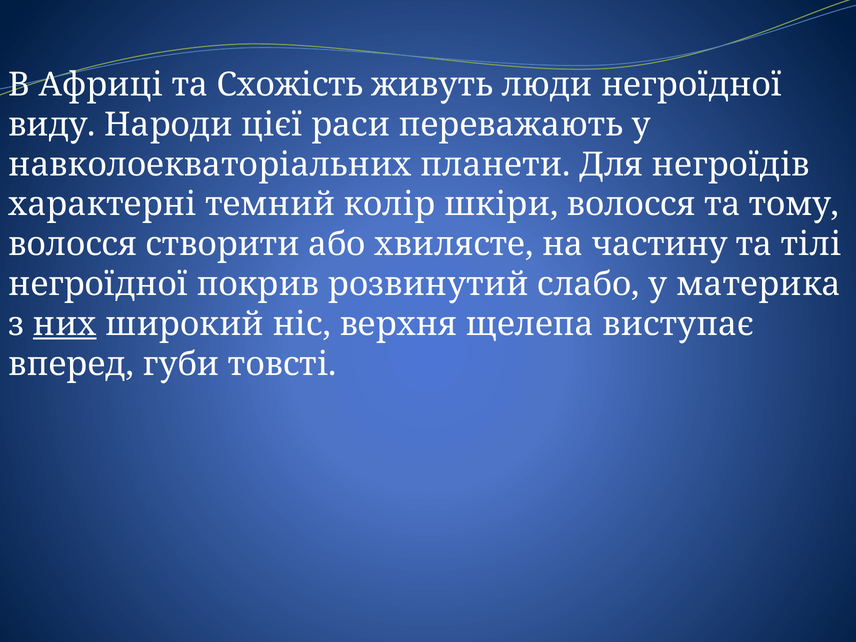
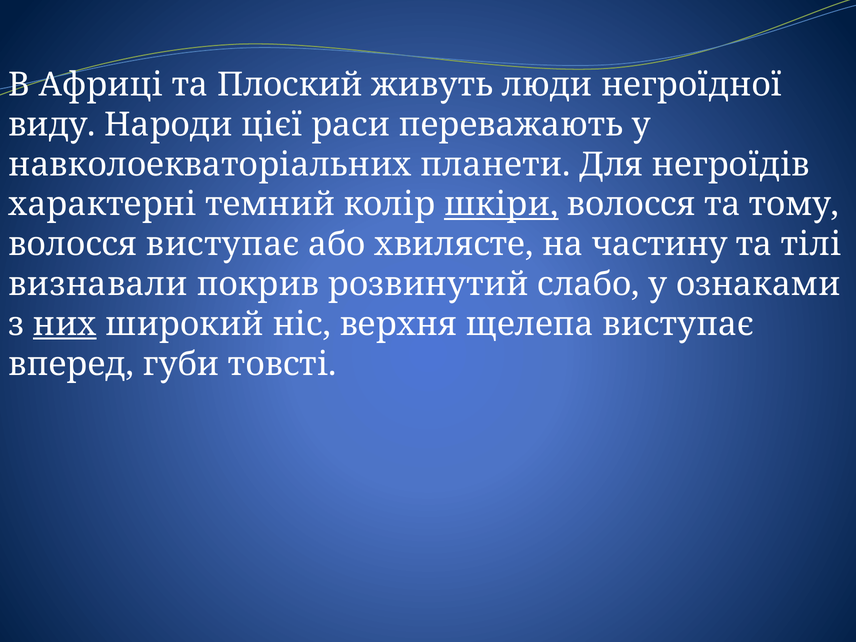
Схожість: Схожість -> Плоский
шкіри underline: none -> present
волосся створити: створити -> виступає
негроїдної at (98, 284): негроїдної -> визнавали
материка: материка -> ознаками
